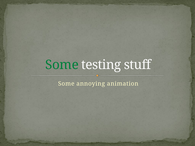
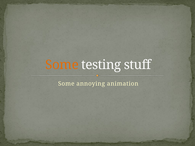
Some at (62, 65) colour: green -> orange
